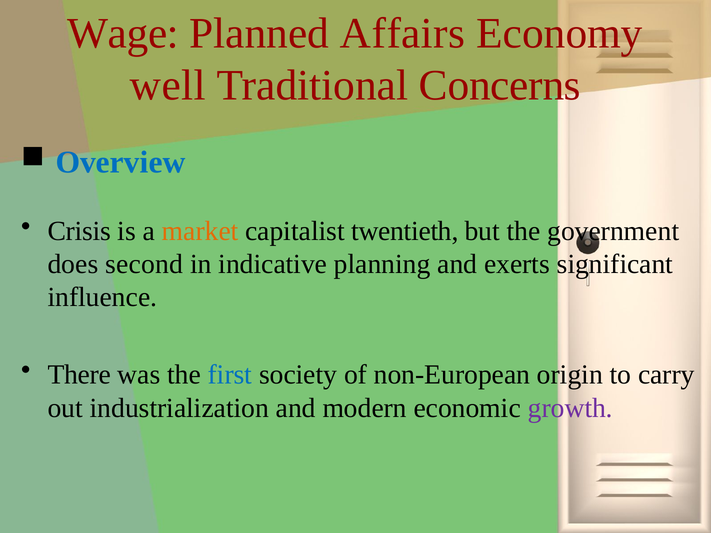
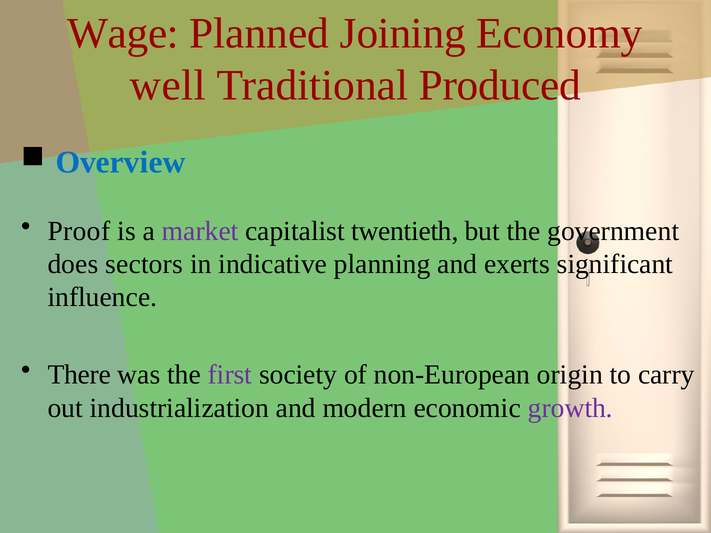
Affairs: Affairs -> Joining
Concerns: Concerns -> Produced
Crisis: Crisis -> Proof
market colour: orange -> purple
second: second -> sectors
first colour: blue -> purple
